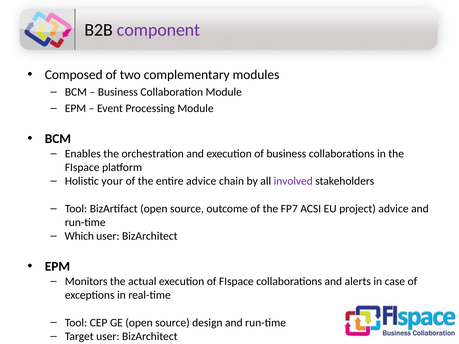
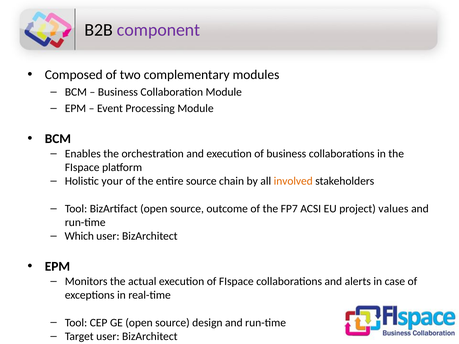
entire advice: advice -> source
involved colour: purple -> orange
project advice: advice -> values
